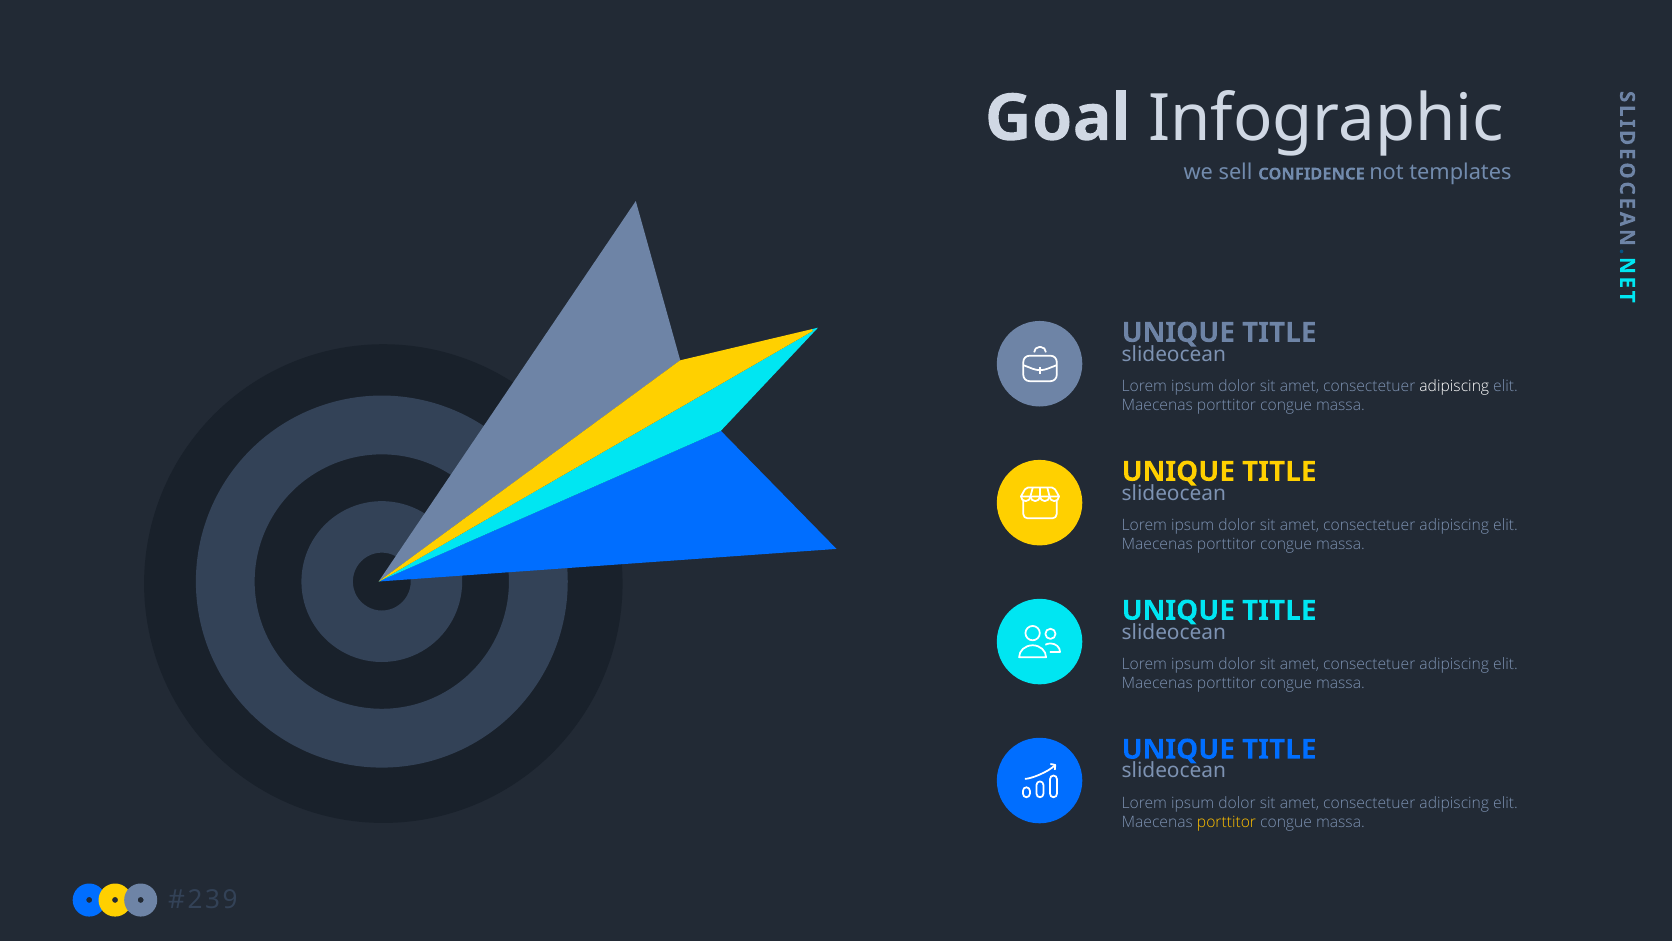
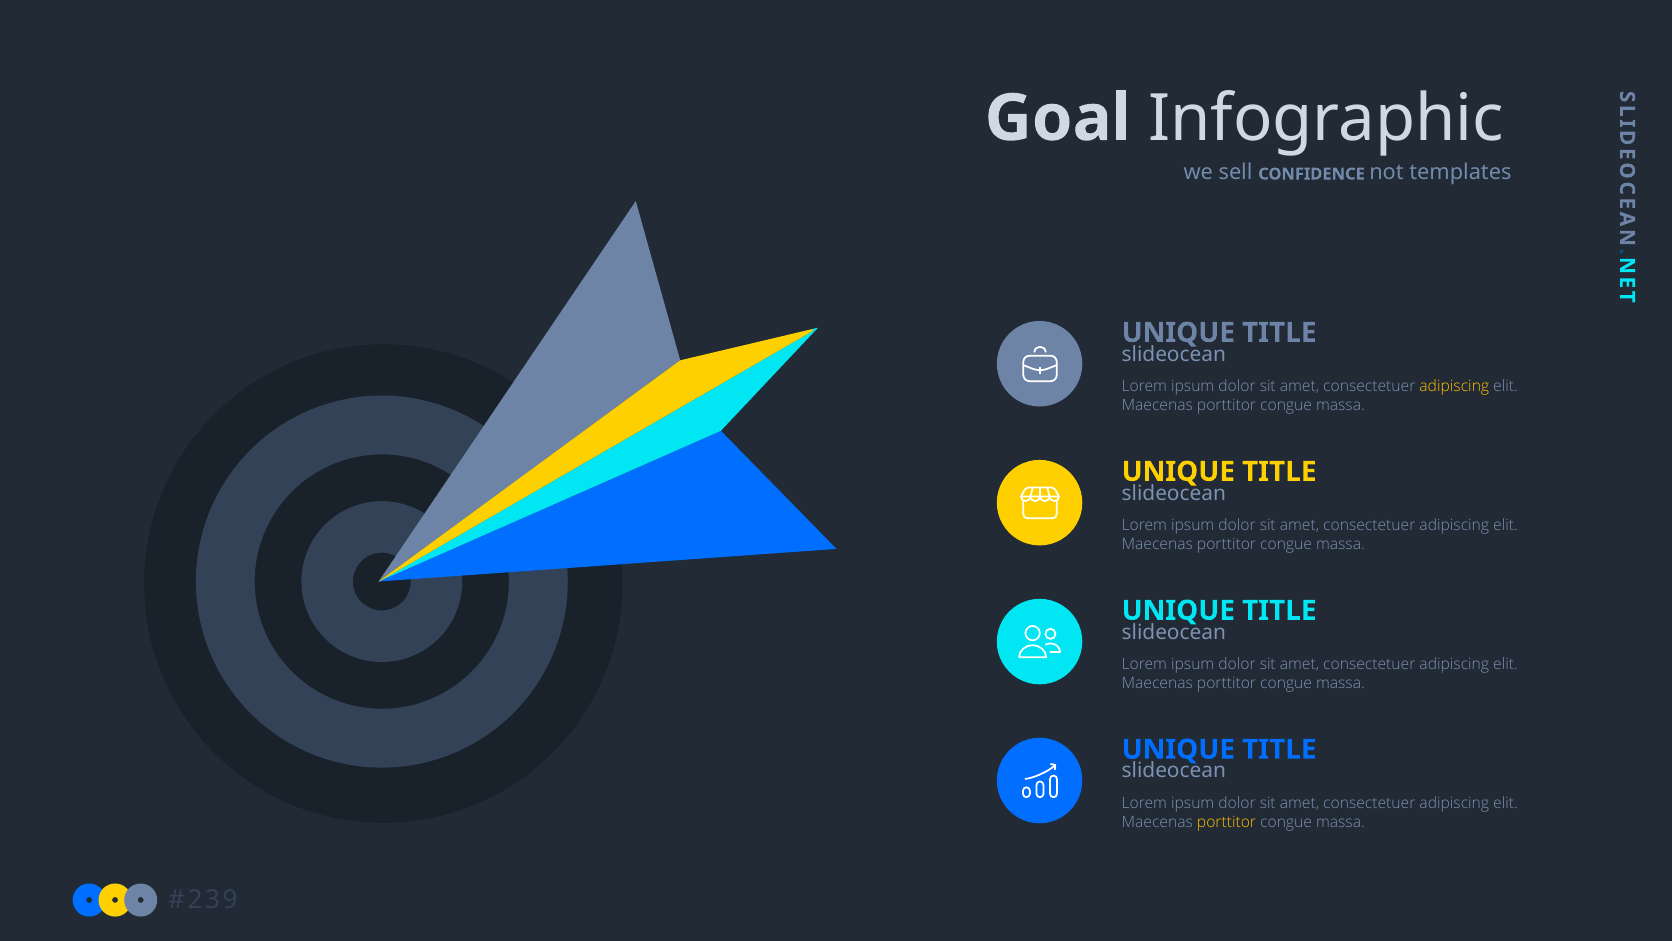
adipiscing at (1454, 386) colour: white -> yellow
